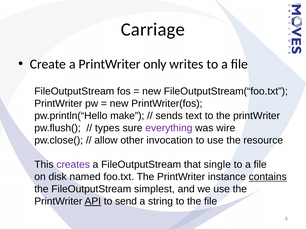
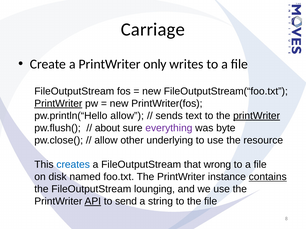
PrintWriter at (58, 104) underline: none -> present
pw.println(“Hello make: make -> allow
printWriter at (257, 116) underline: none -> present
types: types -> about
wire: wire -> byte
invocation: invocation -> underlying
creates colour: purple -> blue
single: single -> wrong
simplest: simplest -> lounging
